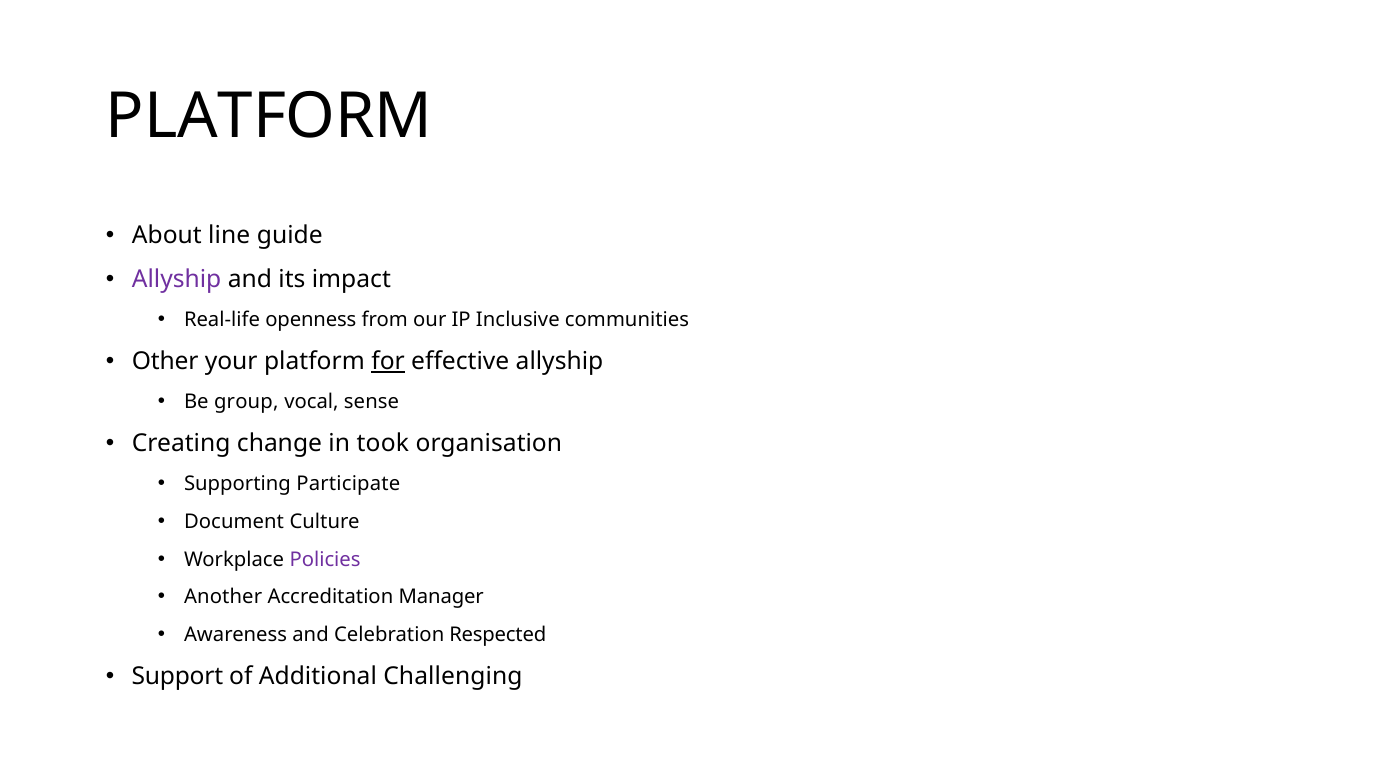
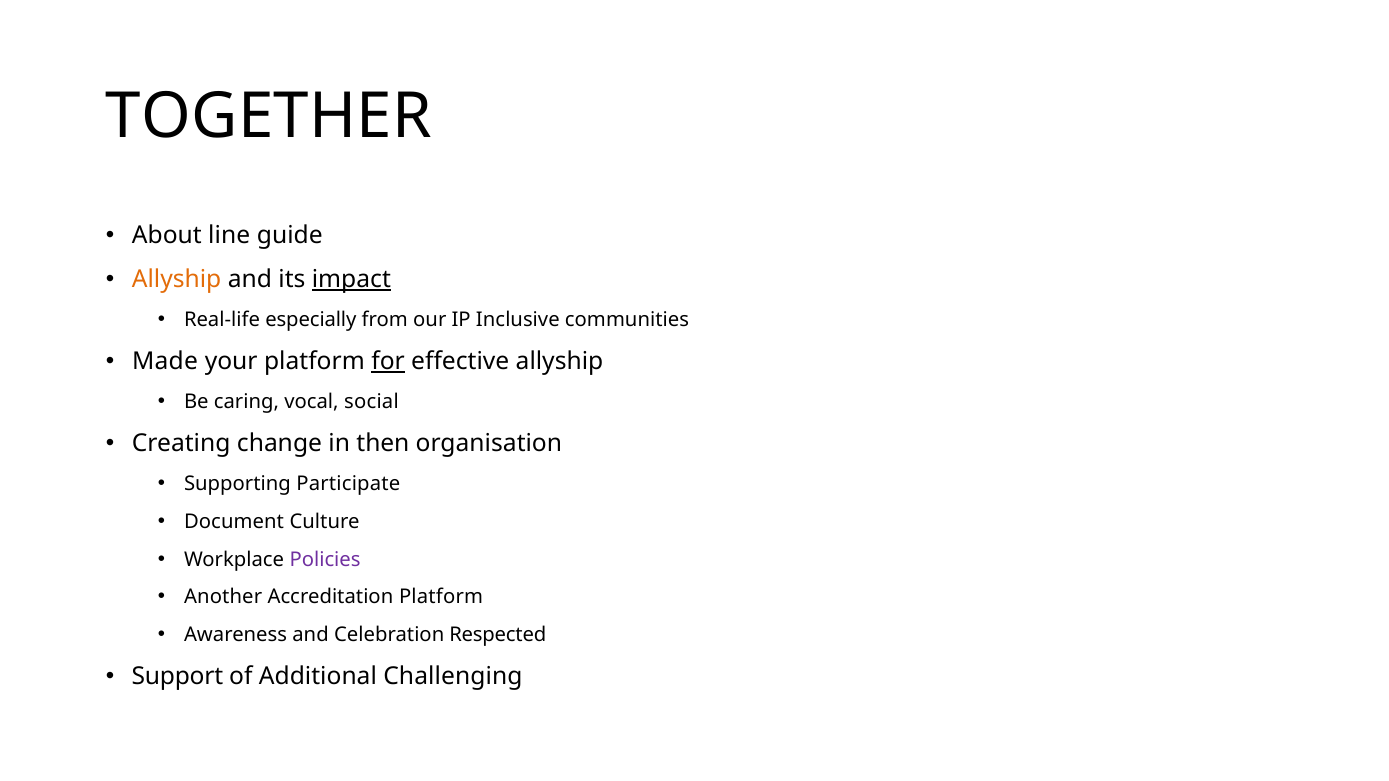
PLATFORM at (269, 117): PLATFORM -> TOGETHER
Allyship at (177, 280) colour: purple -> orange
impact underline: none -> present
openness: openness -> especially
Other: Other -> Made
group: group -> caring
sense: sense -> social
took: took -> then
Accreditation Manager: Manager -> Platform
